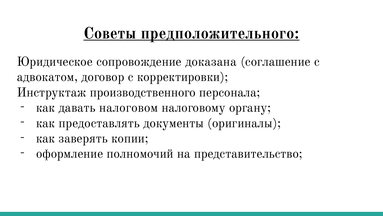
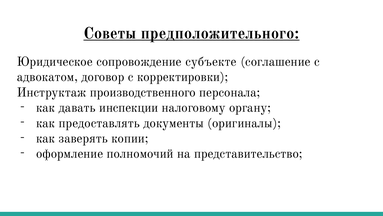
доказана: доказана -> субъекте
налоговом: налоговом -> инспекции
